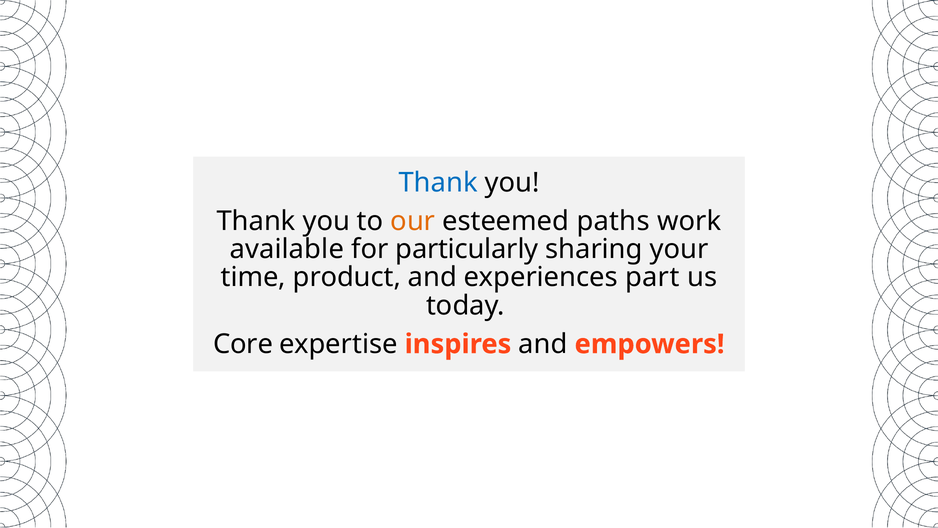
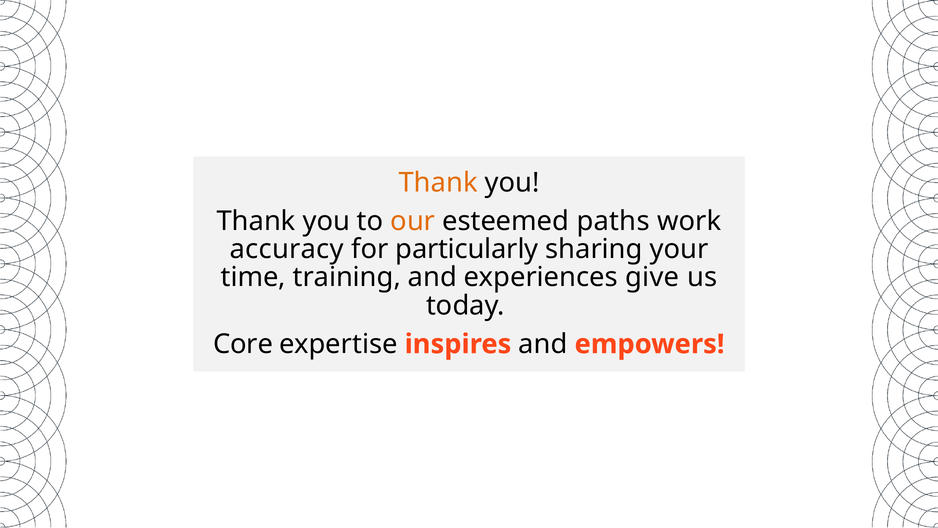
Thank at (438, 182) colour: blue -> orange
available: available -> accuracy
product: product -> training
part: part -> give
